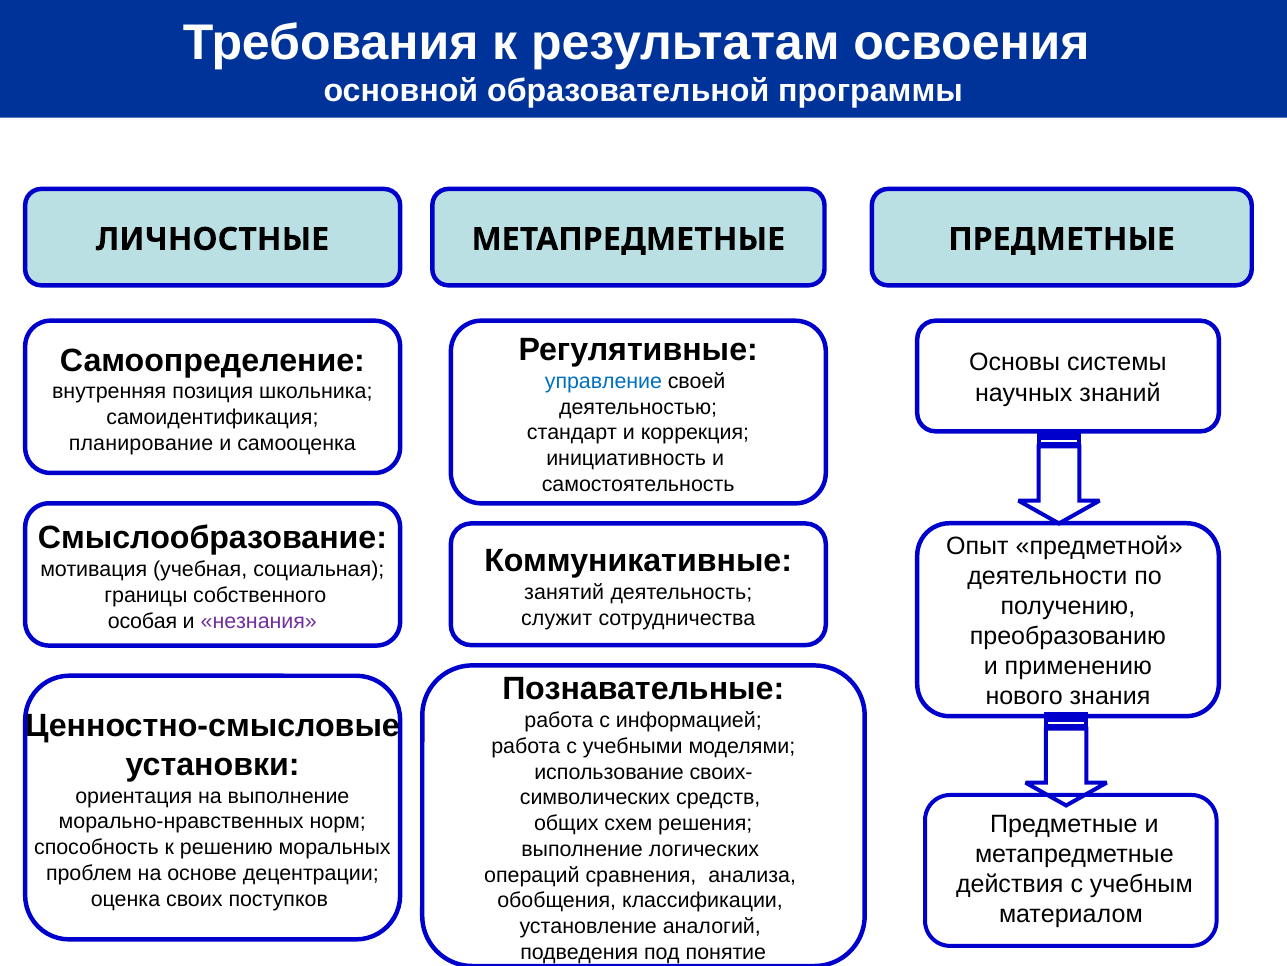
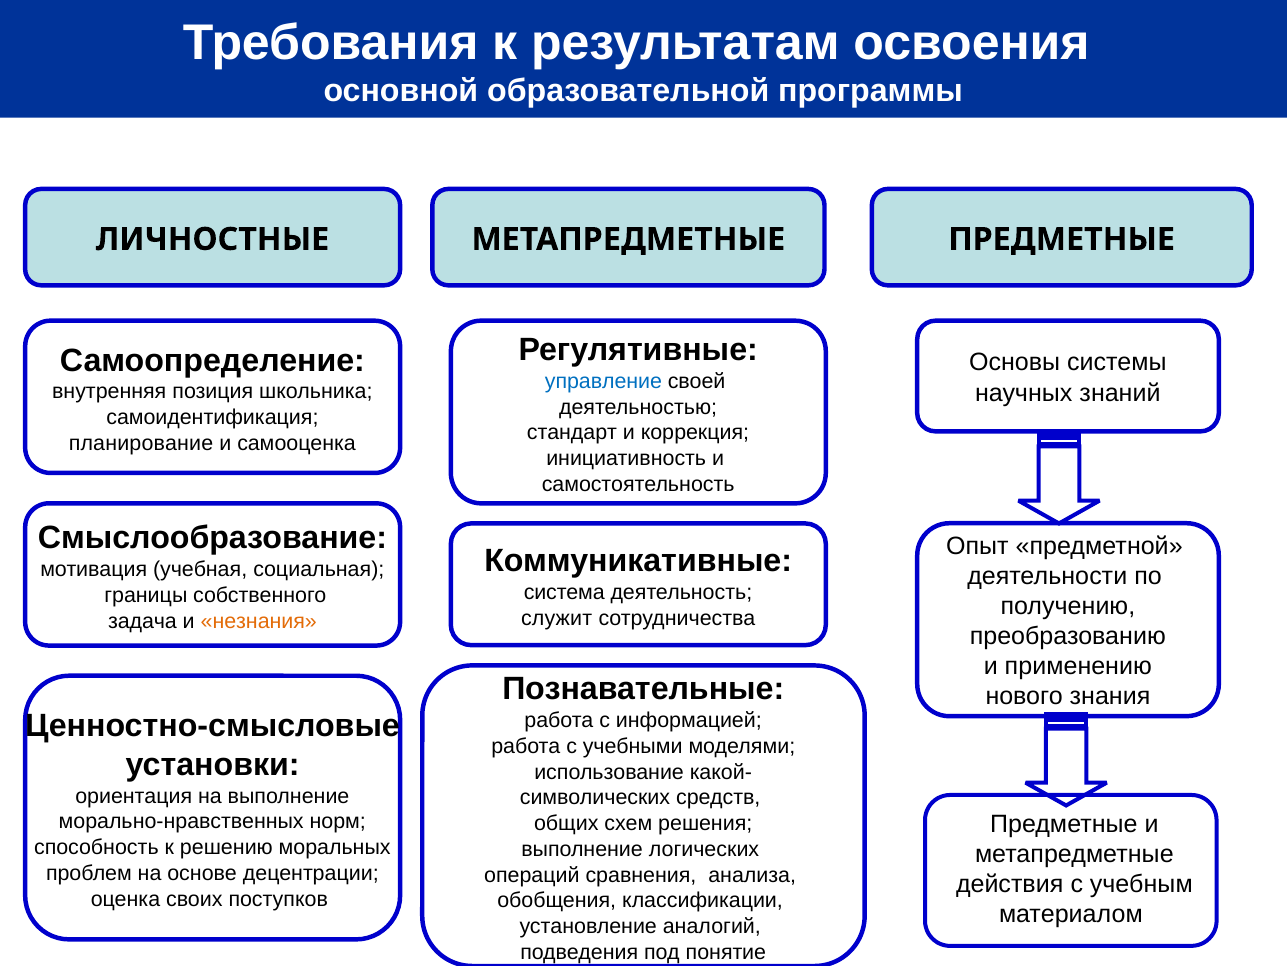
занятий: занятий -> система
особая: особая -> задача
незнания colour: purple -> orange
своих-: своих- -> какой-
